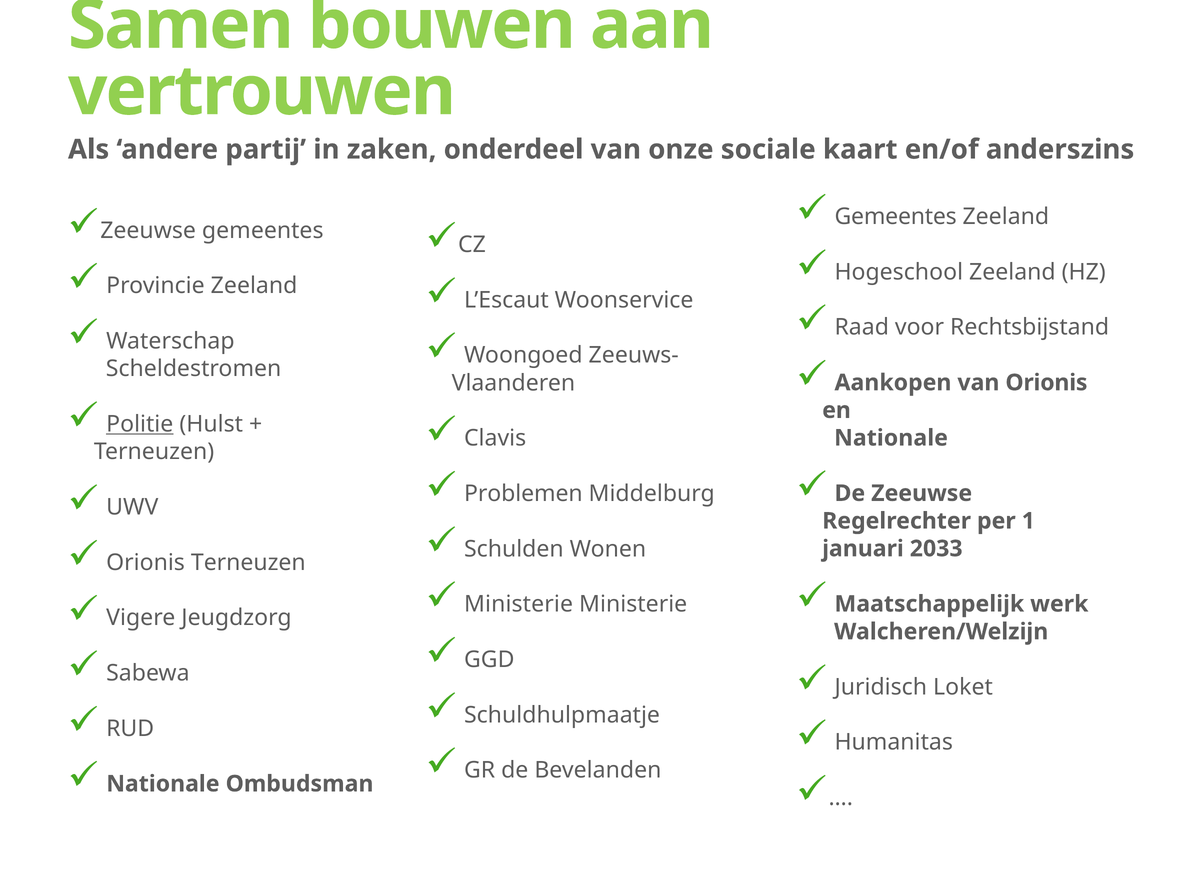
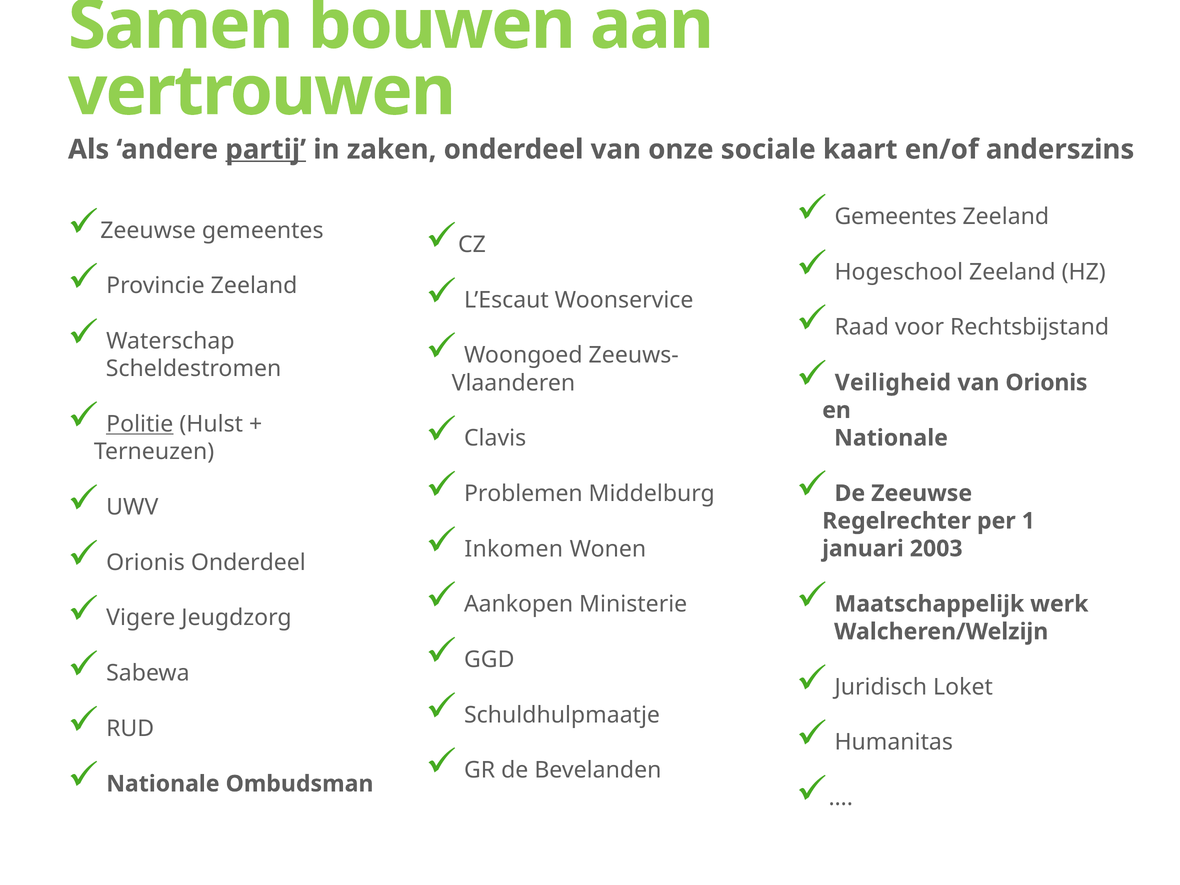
partij underline: none -> present
Aankopen: Aankopen -> Veiligheid
Schulden: Schulden -> Inkomen
Orionis Terneuzen: Terneuzen -> Onderdeel
2033: 2033 -> 2003
Ministerie at (519, 604): Ministerie -> Aankopen
